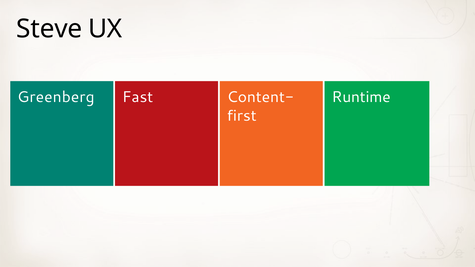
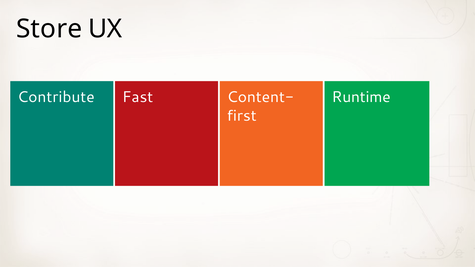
Steve: Steve -> Store
Greenberg: Greenberg -> Contribute
